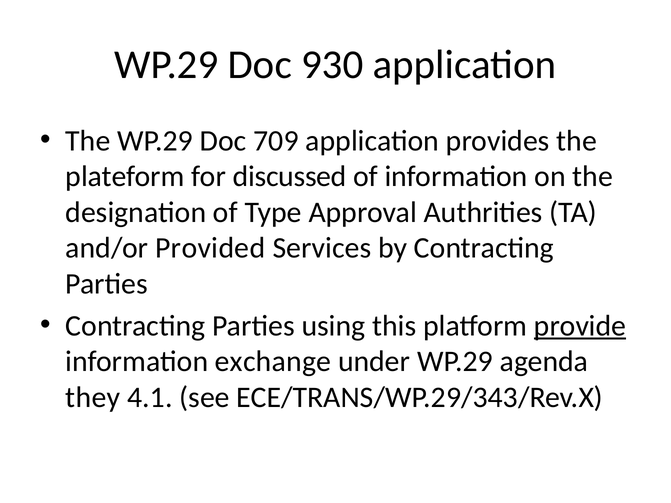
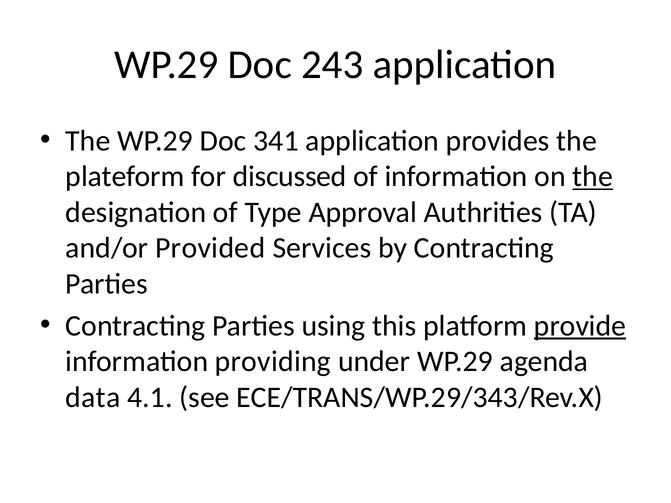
930: 930 -> 243
709: 709 -> 341
the at (593, 177) underline: none -> present
exchange: exchange -> providing
they: they -> data
